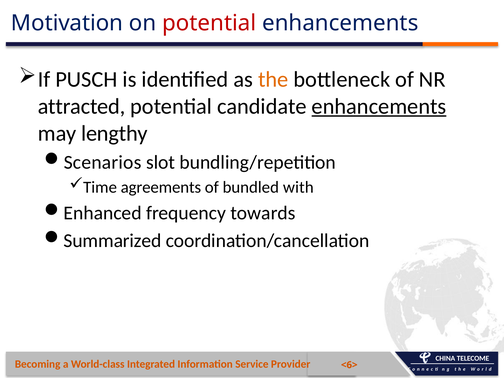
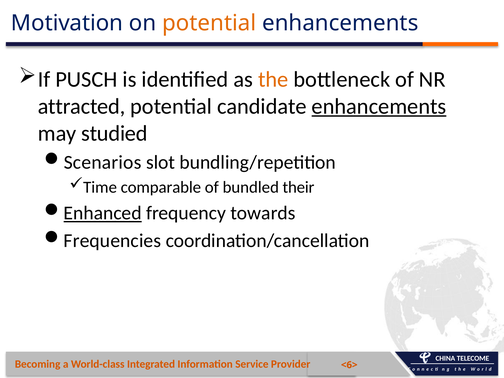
potential at (209, 23) colour: red -> orange
lengthy: lengthy -> studied
agreements: agreements -> comparable
with: with -> their
Enhanced underline: none -> present
Summarized: Summarized -> Frequencies
